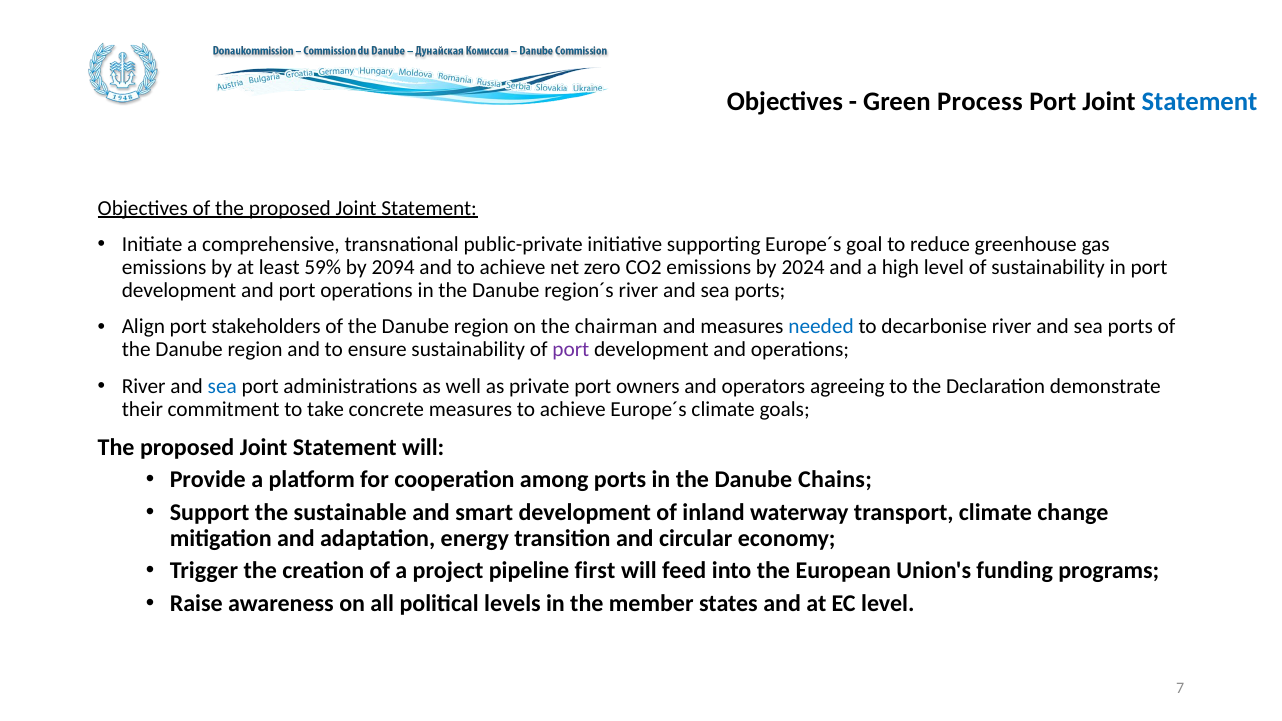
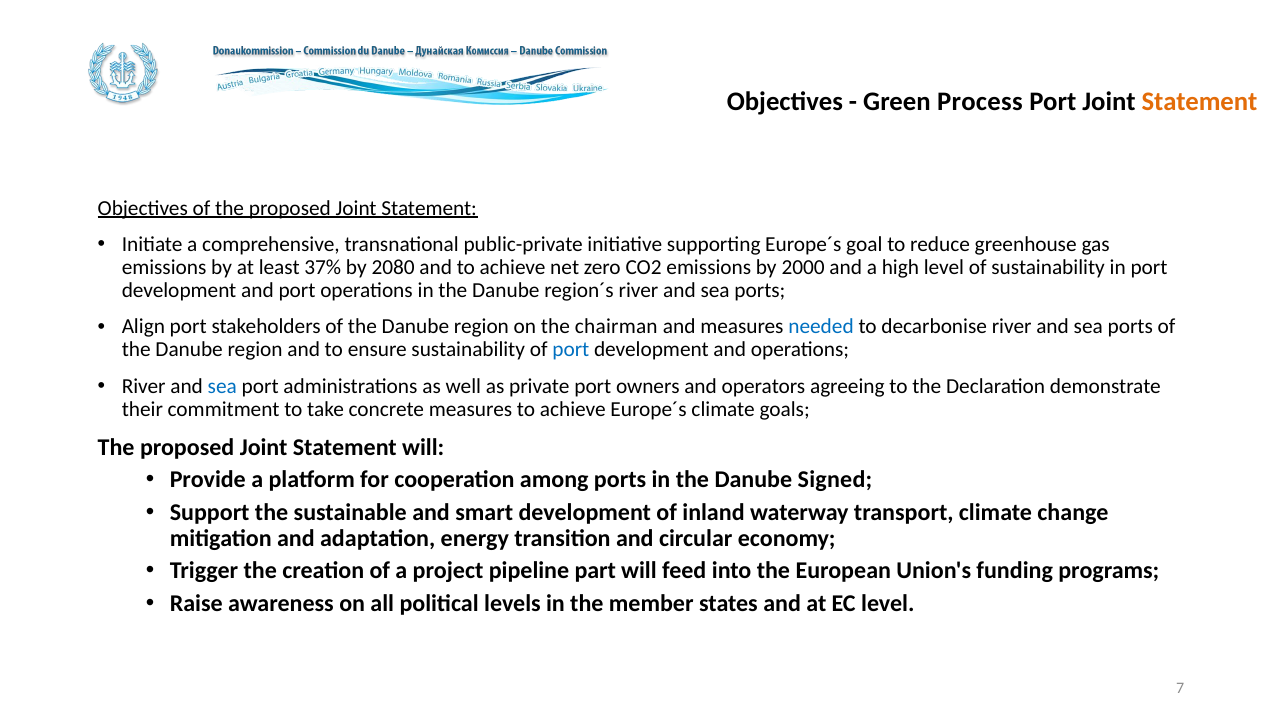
Statement at (1199, 101) colour: blue -> orange
59%: 59% -> 37%
2094: 2094 -> 2080
2024: 2024 -> 2000
port at (571, 350) colour: purple -> blue
Chains: Chains -> Signed
first: first -> part
